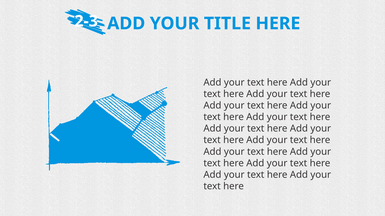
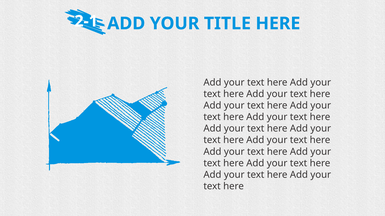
2-3: 2-3 -> 2-1
